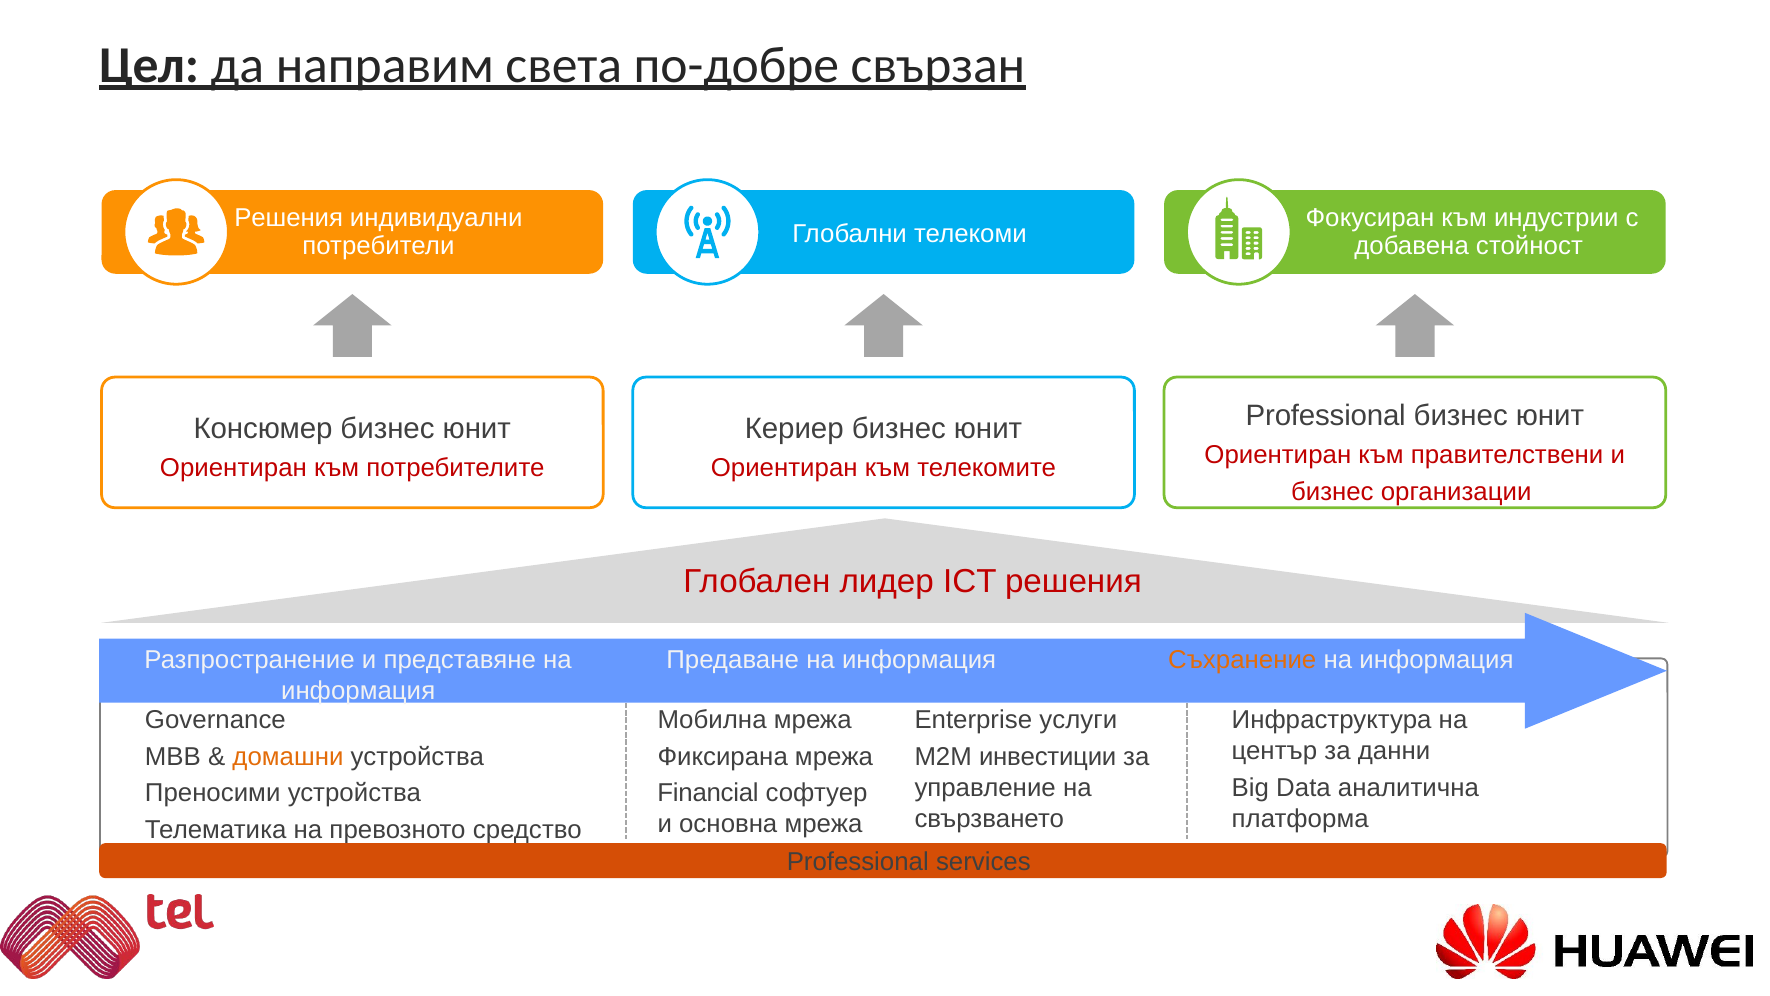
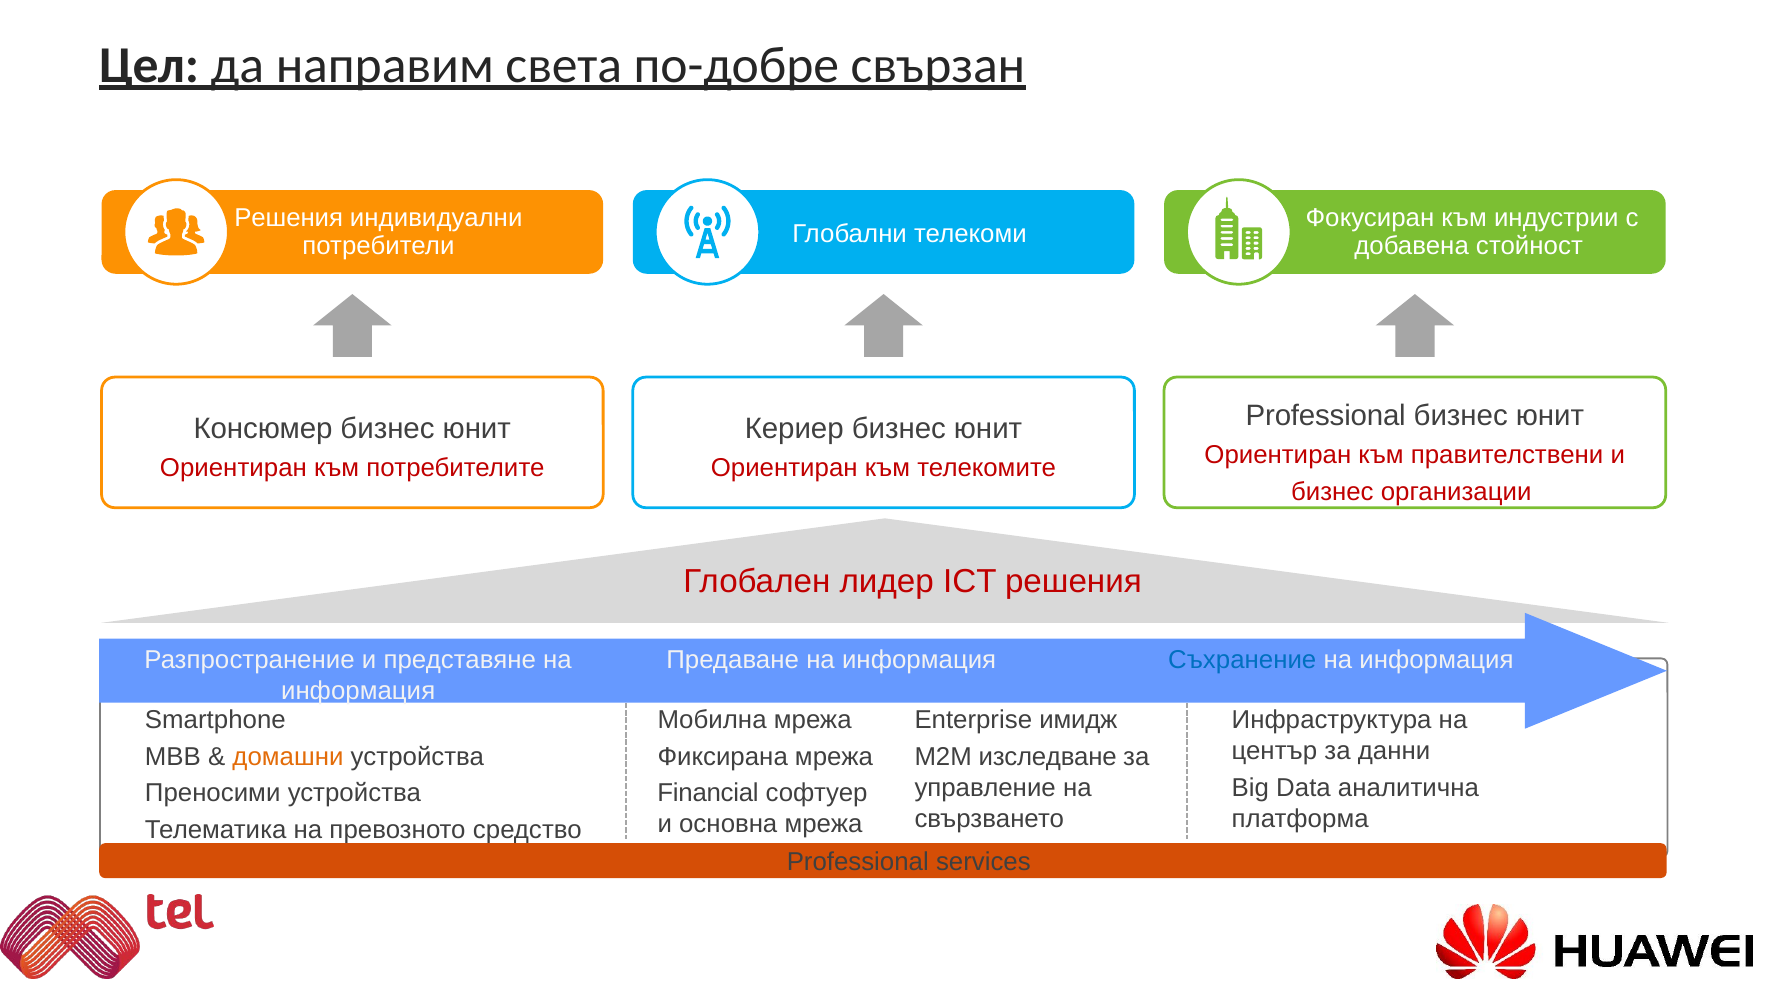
Съхранение colour: orange -> blue
Governance: Governance -> Smartphone
Enterprise услуги: услуги -> имидж
инвестиции: инвестиции -> изследване
